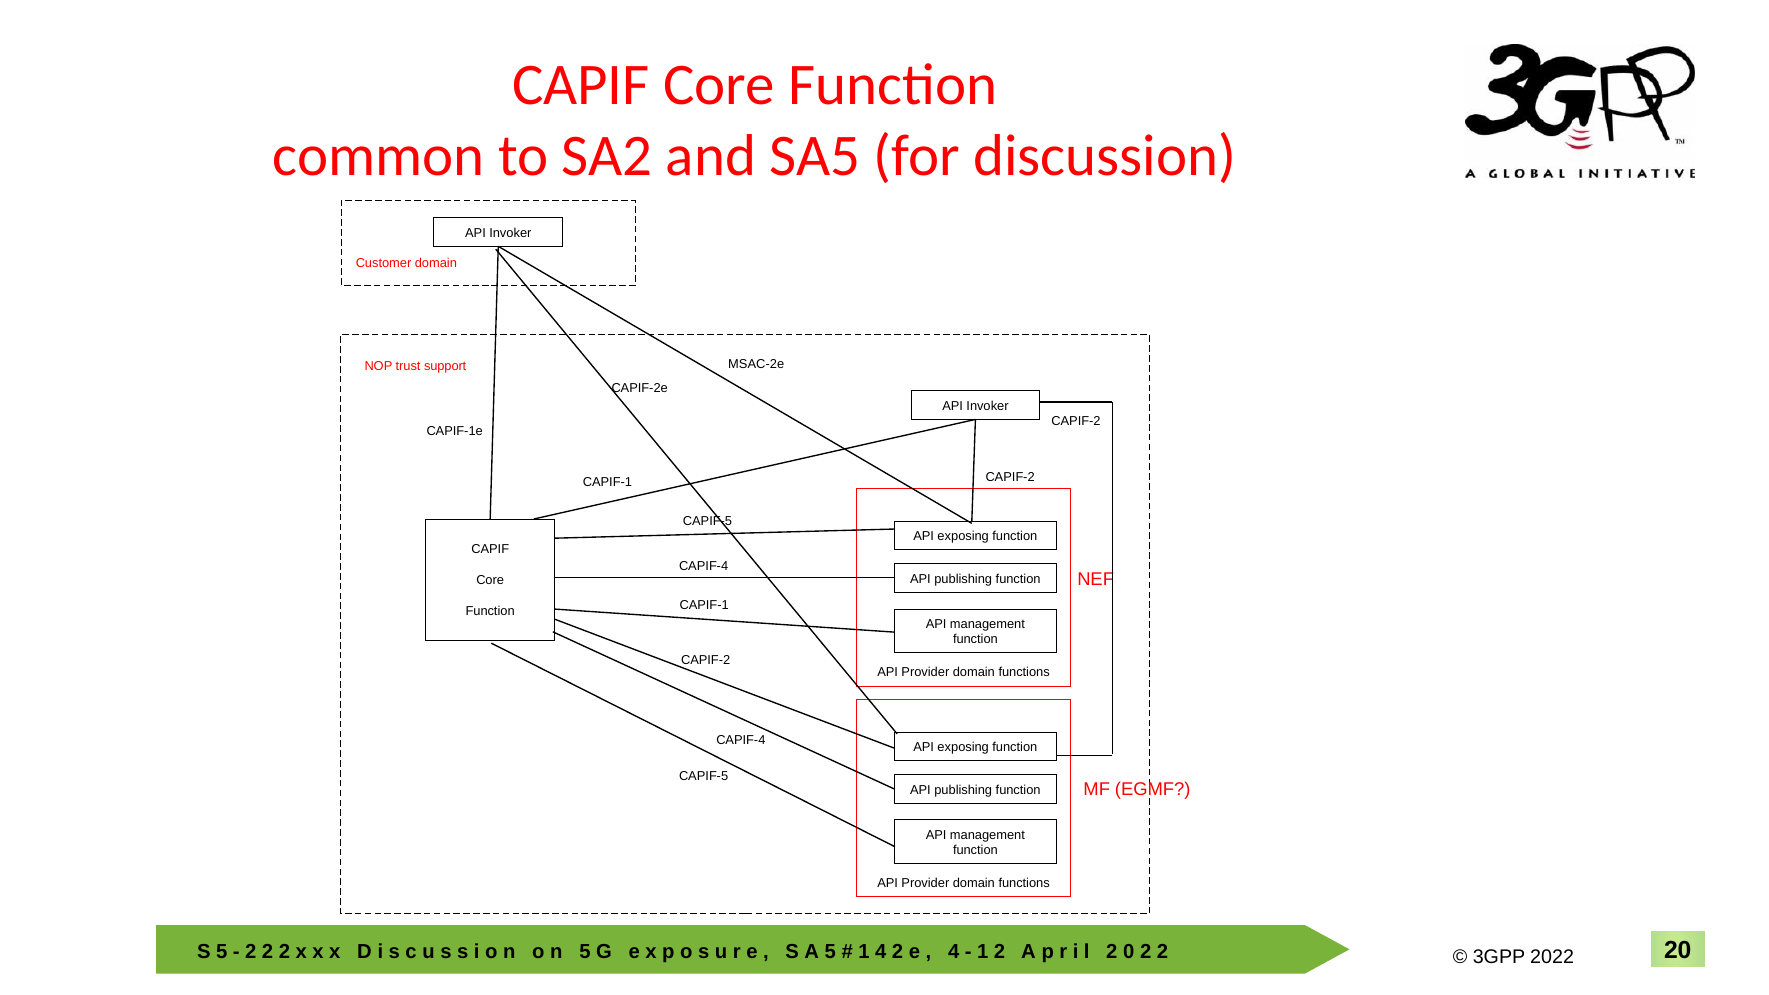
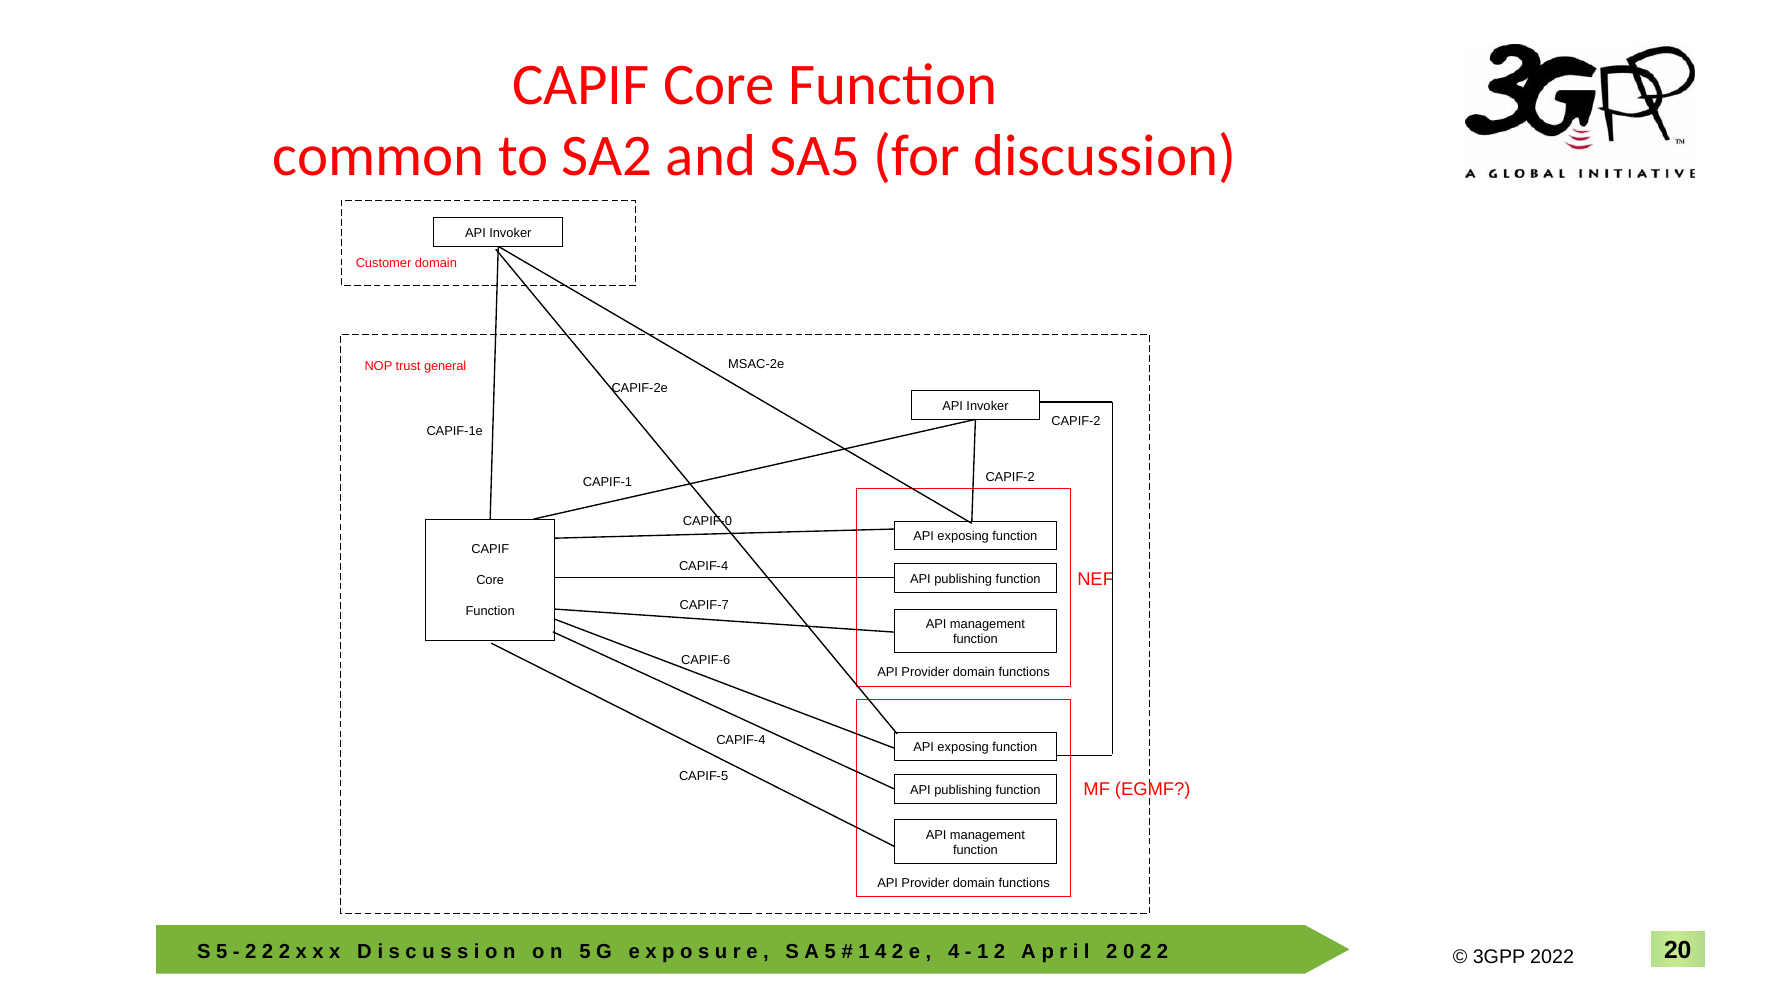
support: support -> general
CAPIF-5 at (707, 521): CAPIF-5 -> CAPIF-0
CAPIF-1 at (704, 605): CAPIF-1 -> CAPIF-7
CAPIF-2 at (706, 660): CAPIF-2 -> CAPIF-6
